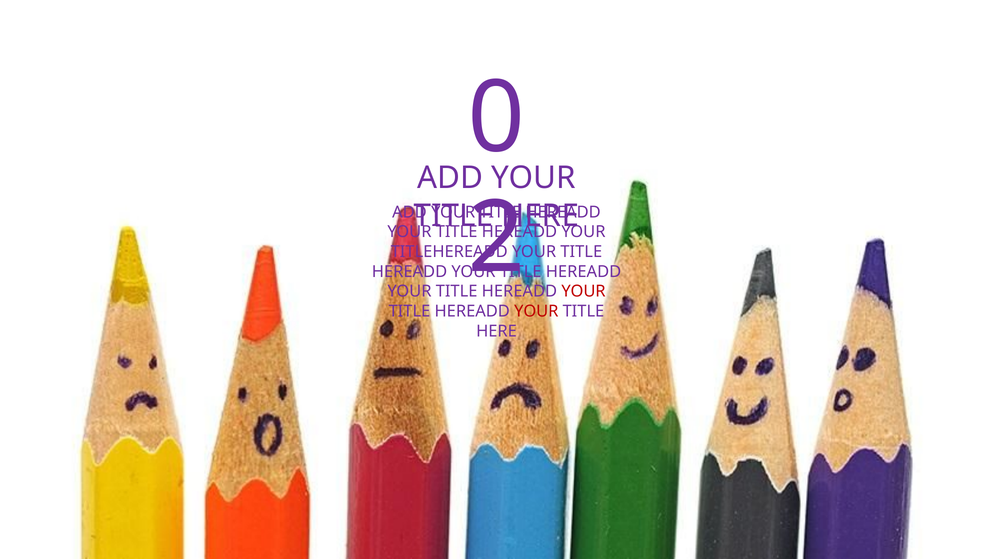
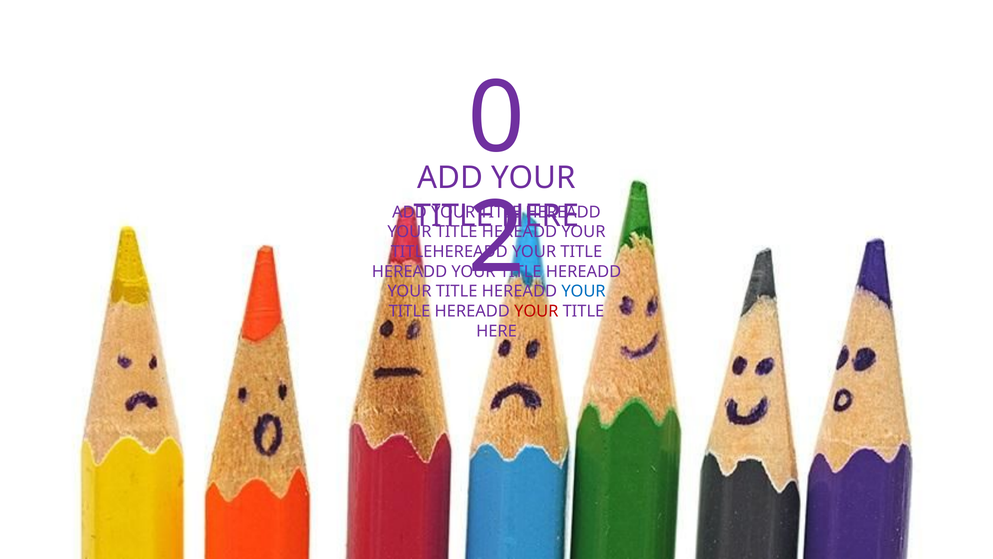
YOUR at (584, 291) colour: red -> blue
